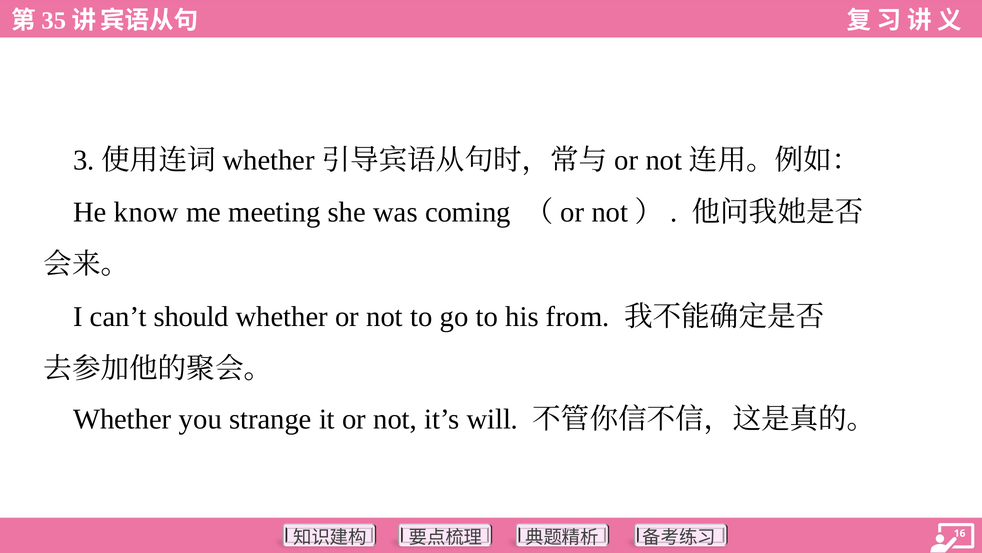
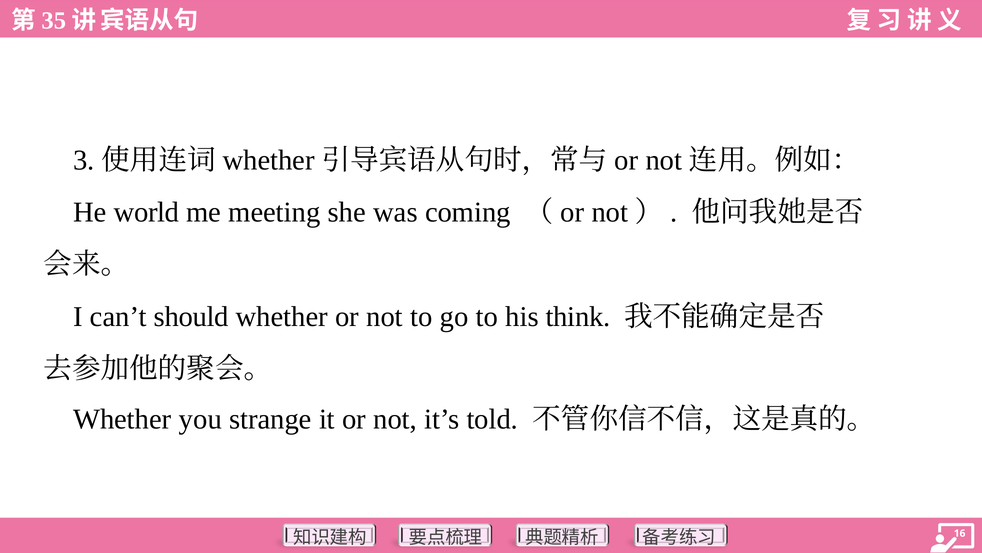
know: know -> world
from: from -> think
will: will -> told
